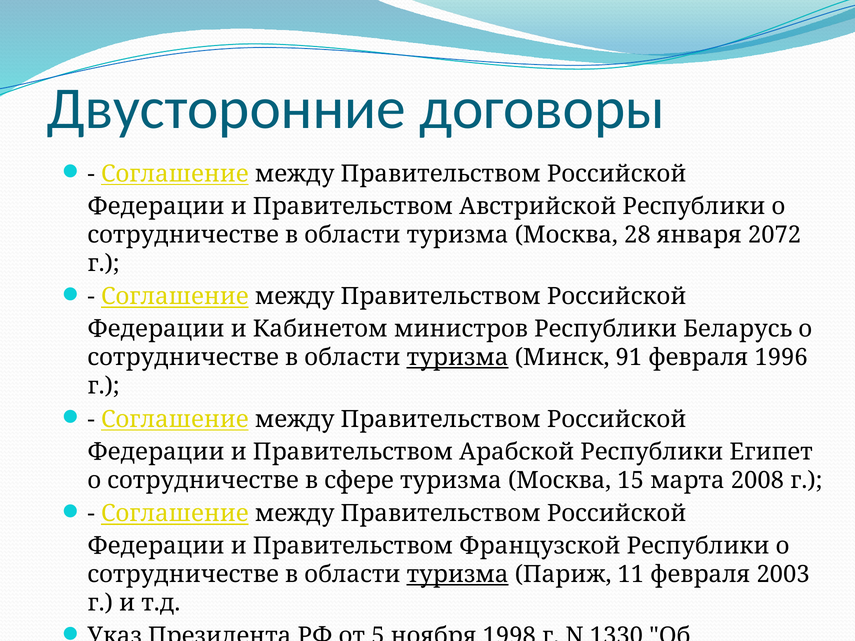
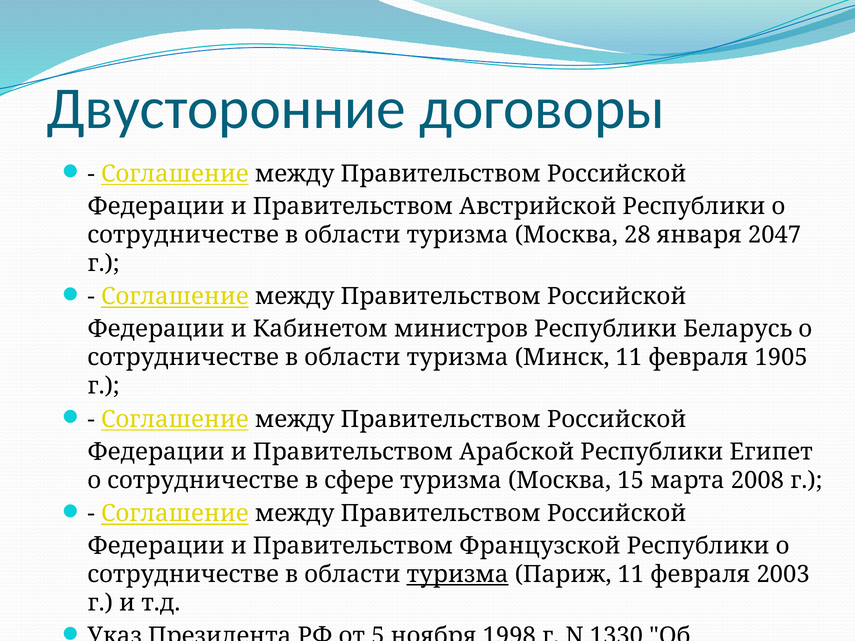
2072: 2072 -> 2047
туризма at (458, 358) underline: present -> none
Минск 91: 91 -> 11
1996: 1996 -> 1905
